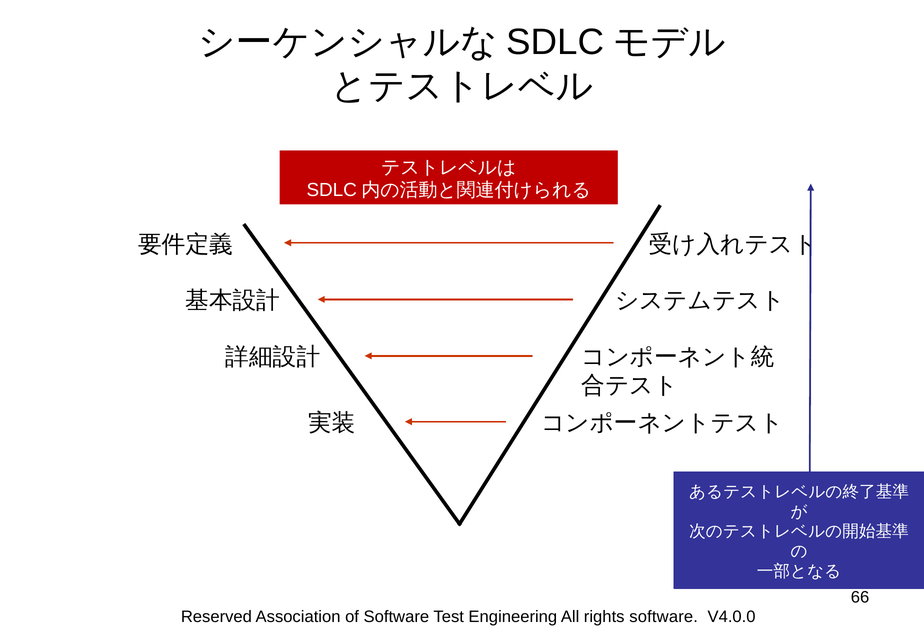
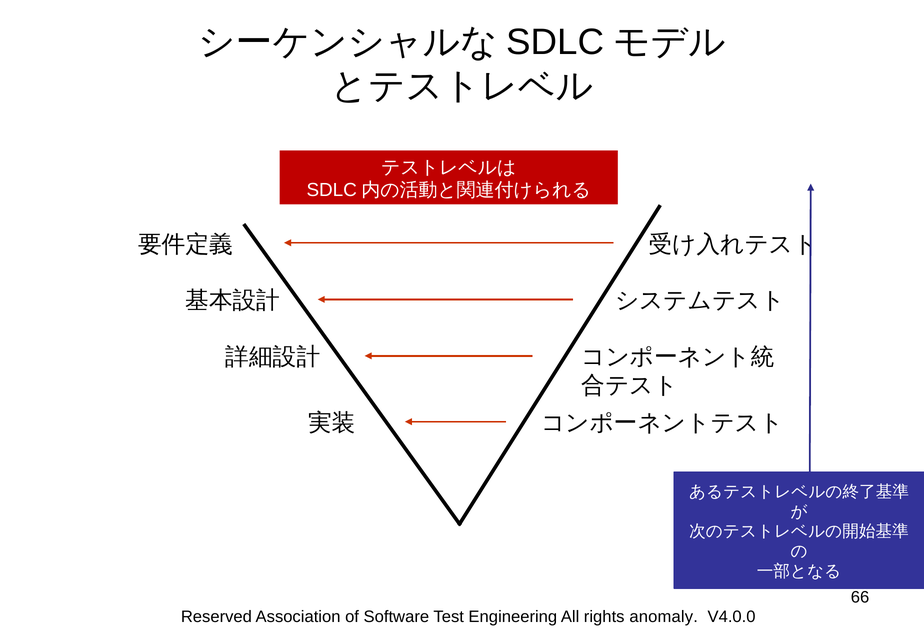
rights software: software -> anomaly
